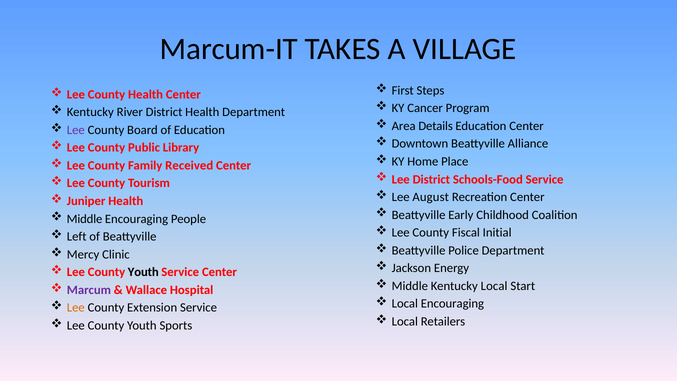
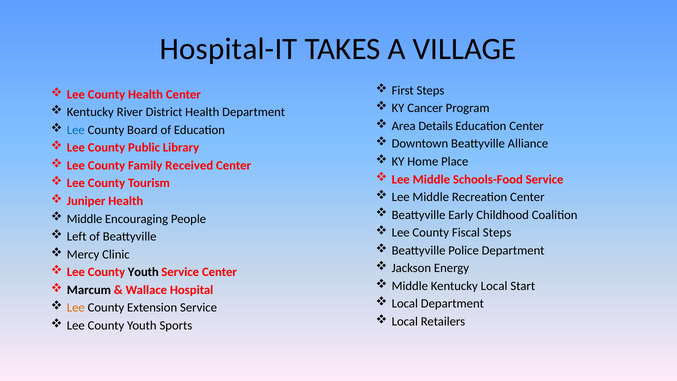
Marcum-IT: Marcum-IT -> Hospital-IT
Lee at (76, 130) colour: purple -> blue
District at (431, 179): District -> Middle
August at (431, 197): August -> Middle
Fiscal Initial: Initial -> Steps
Marcum colour: purple -> black
Local Encouraging: Encouraging -> Department
